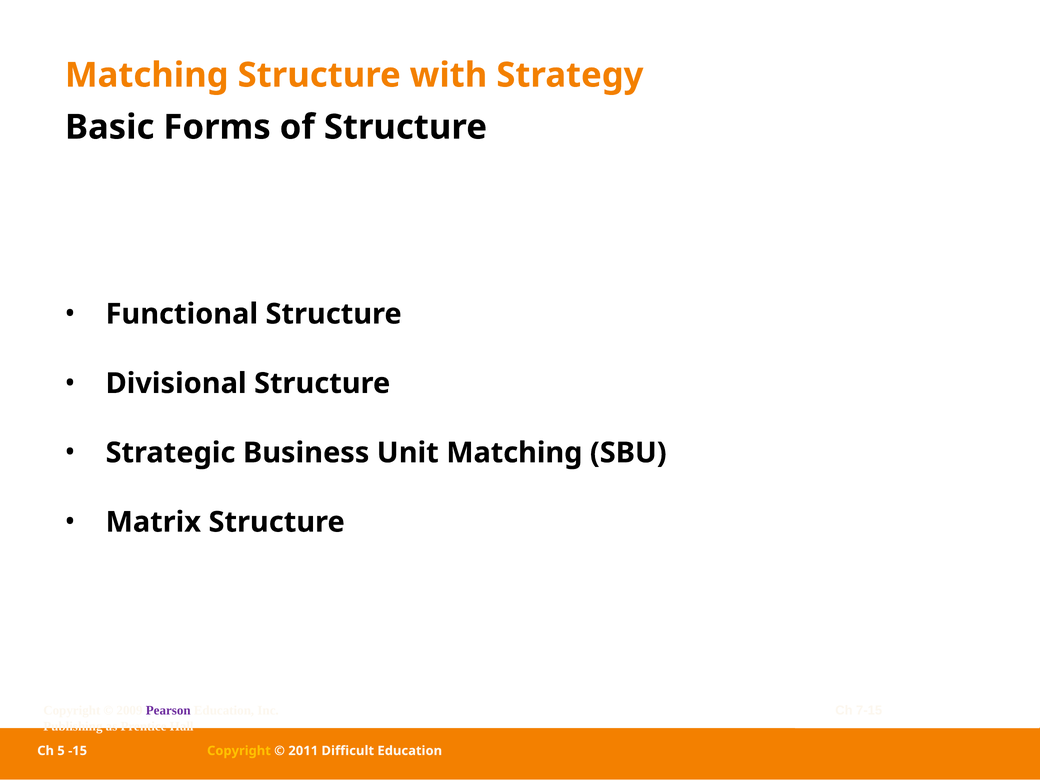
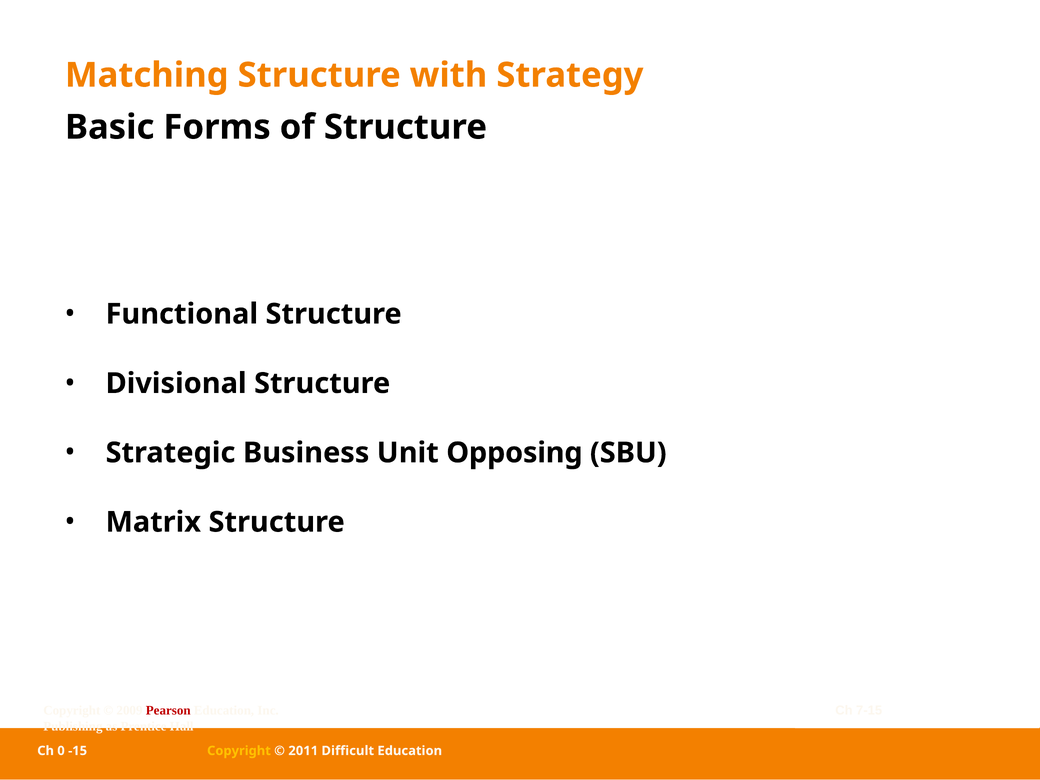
Unit Matching: Matching -> Opposing
Pearson colour: purple -> red
5: 5 -> 0
